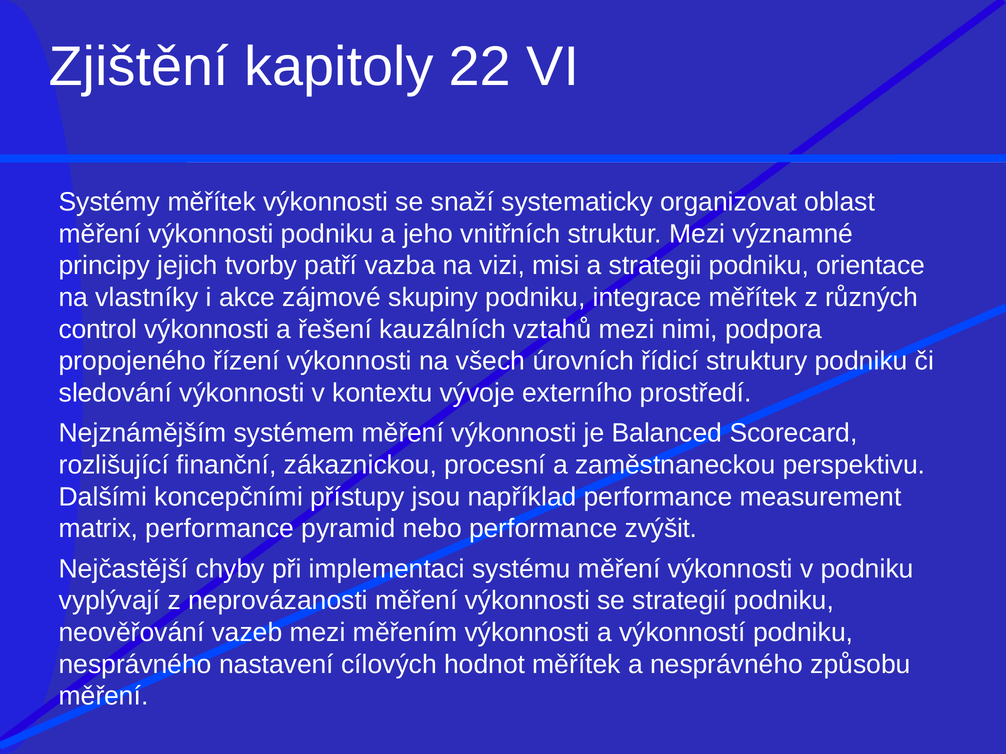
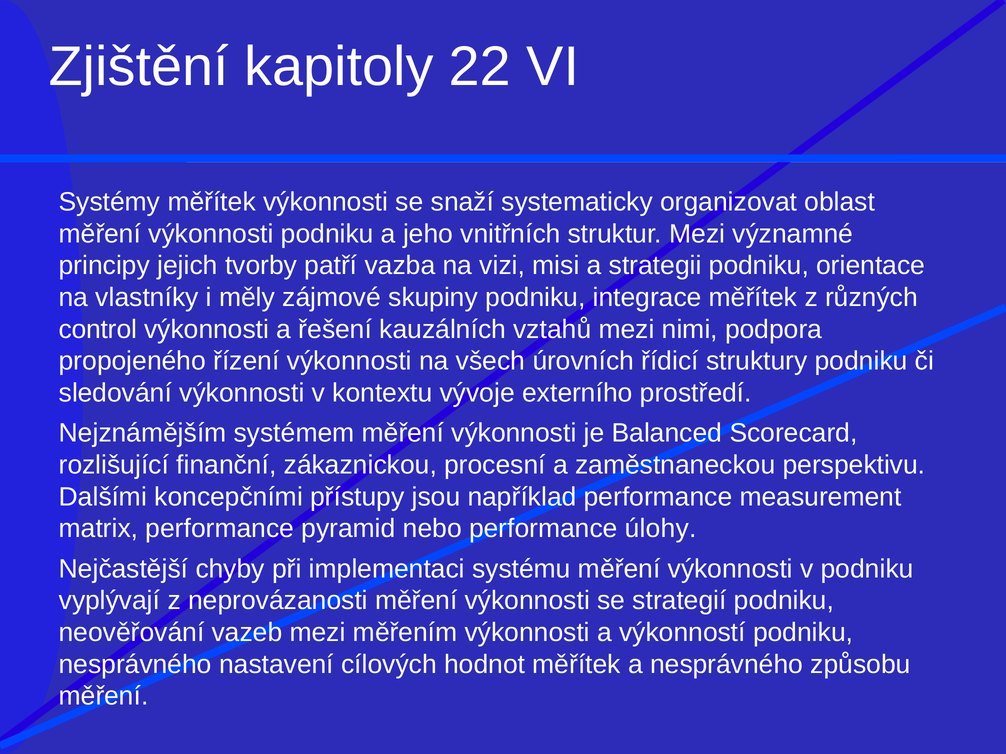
akce: akce -> měly
zvýšit: zvýšit -> úlohy
